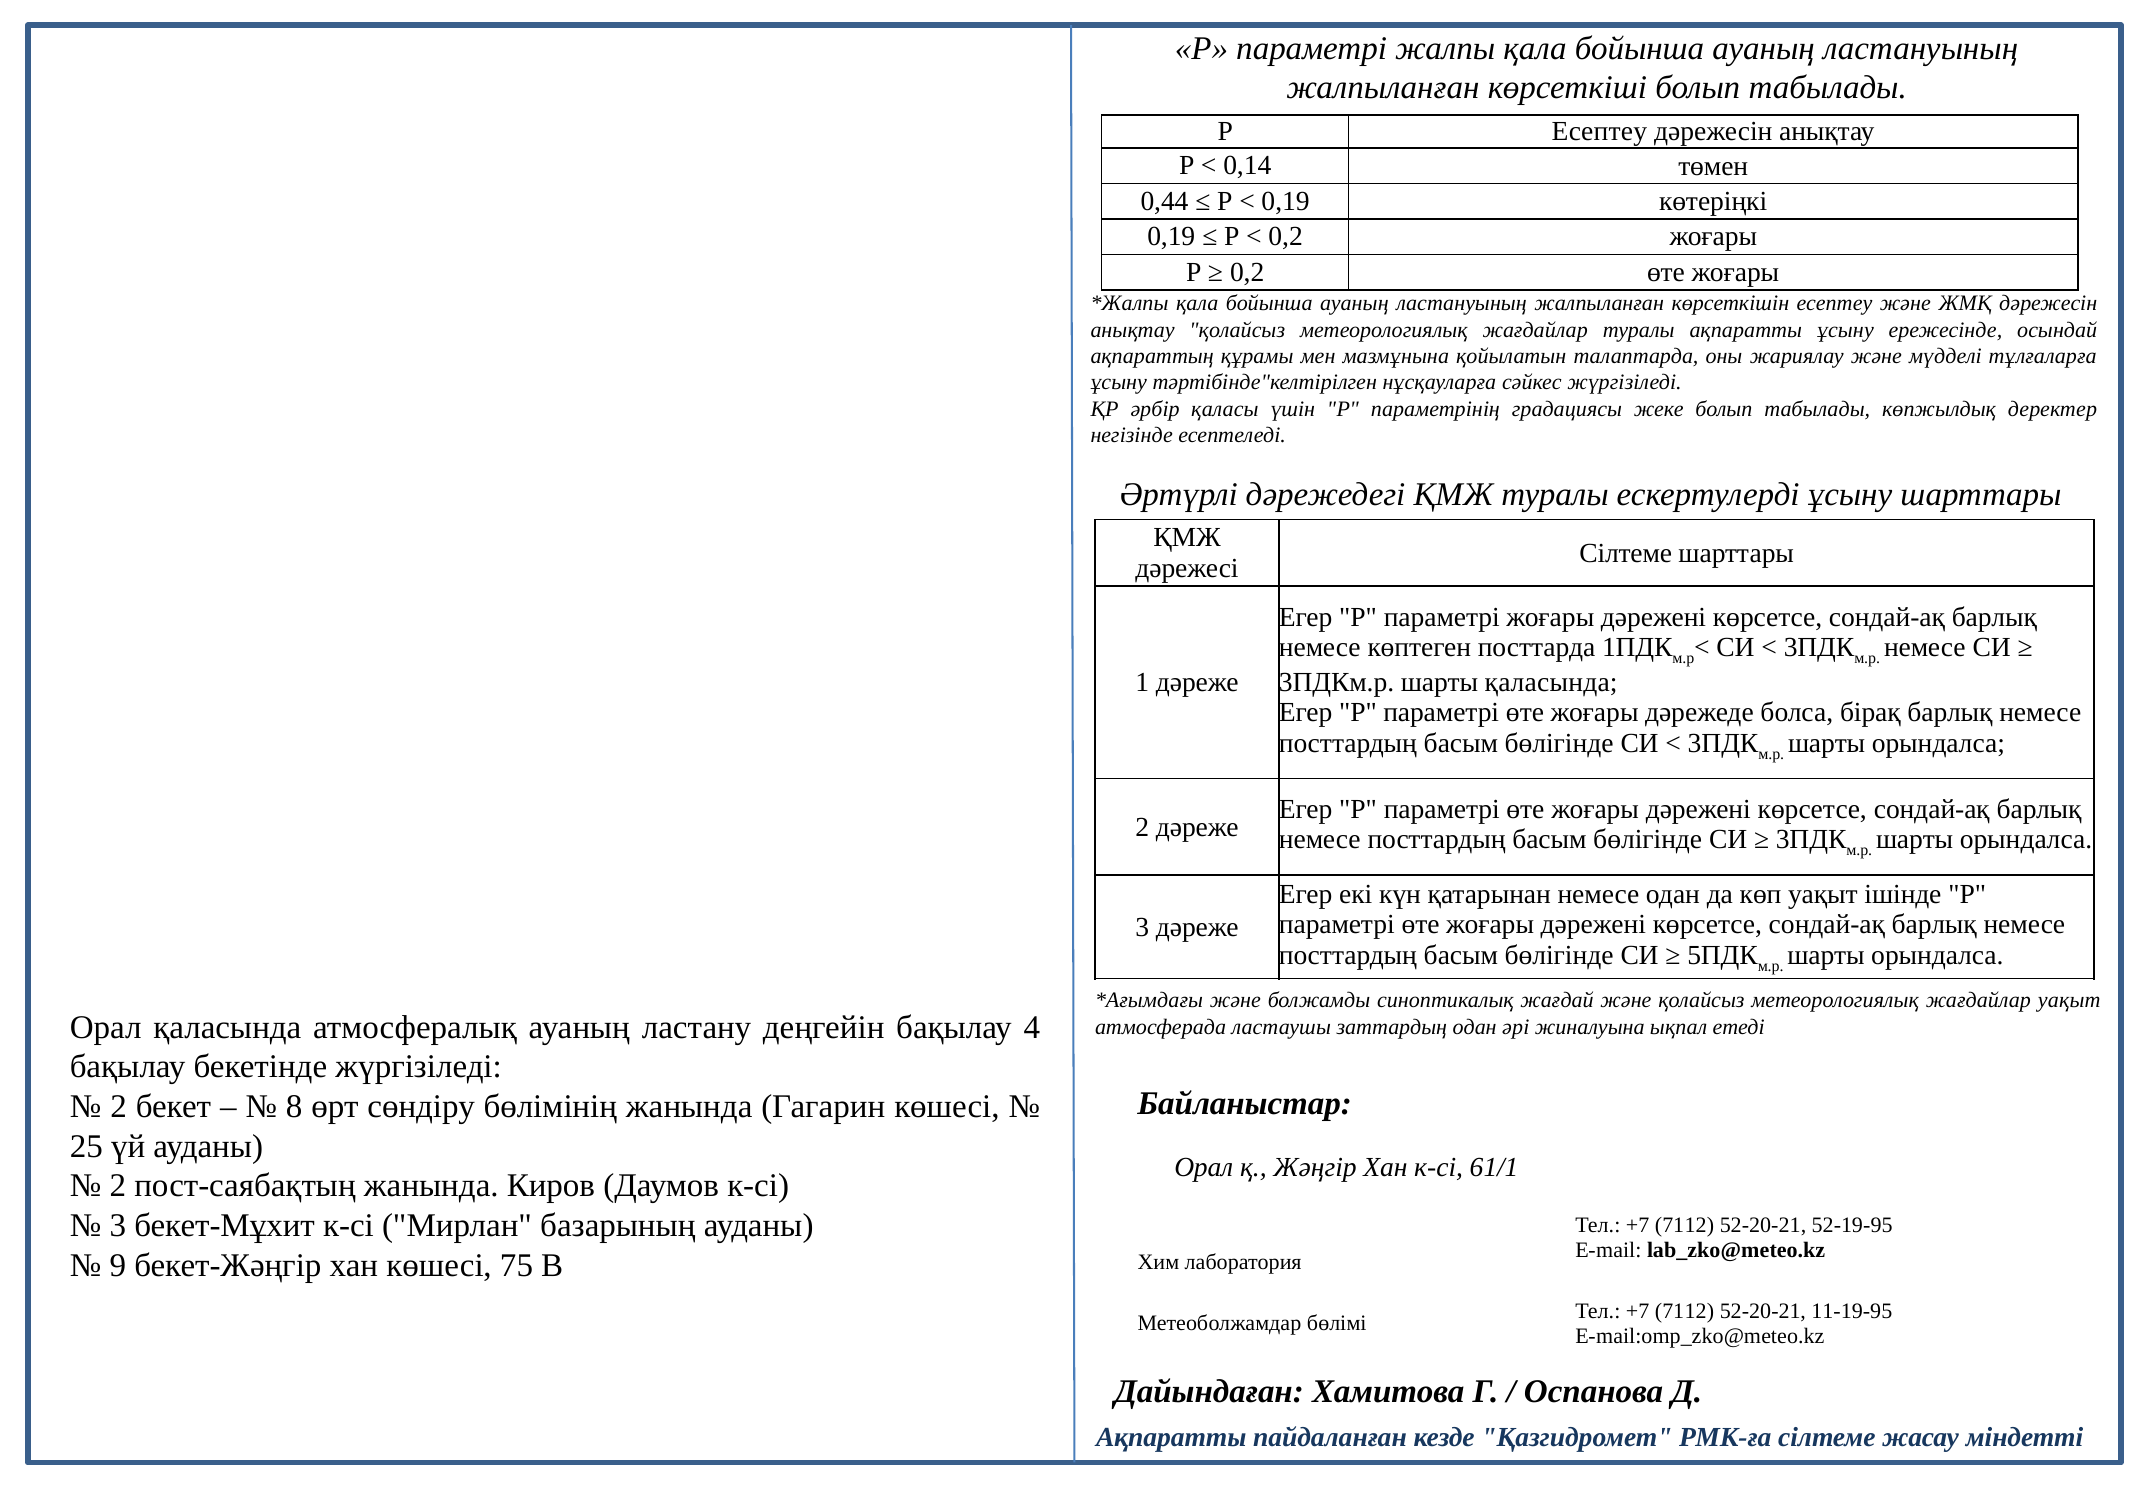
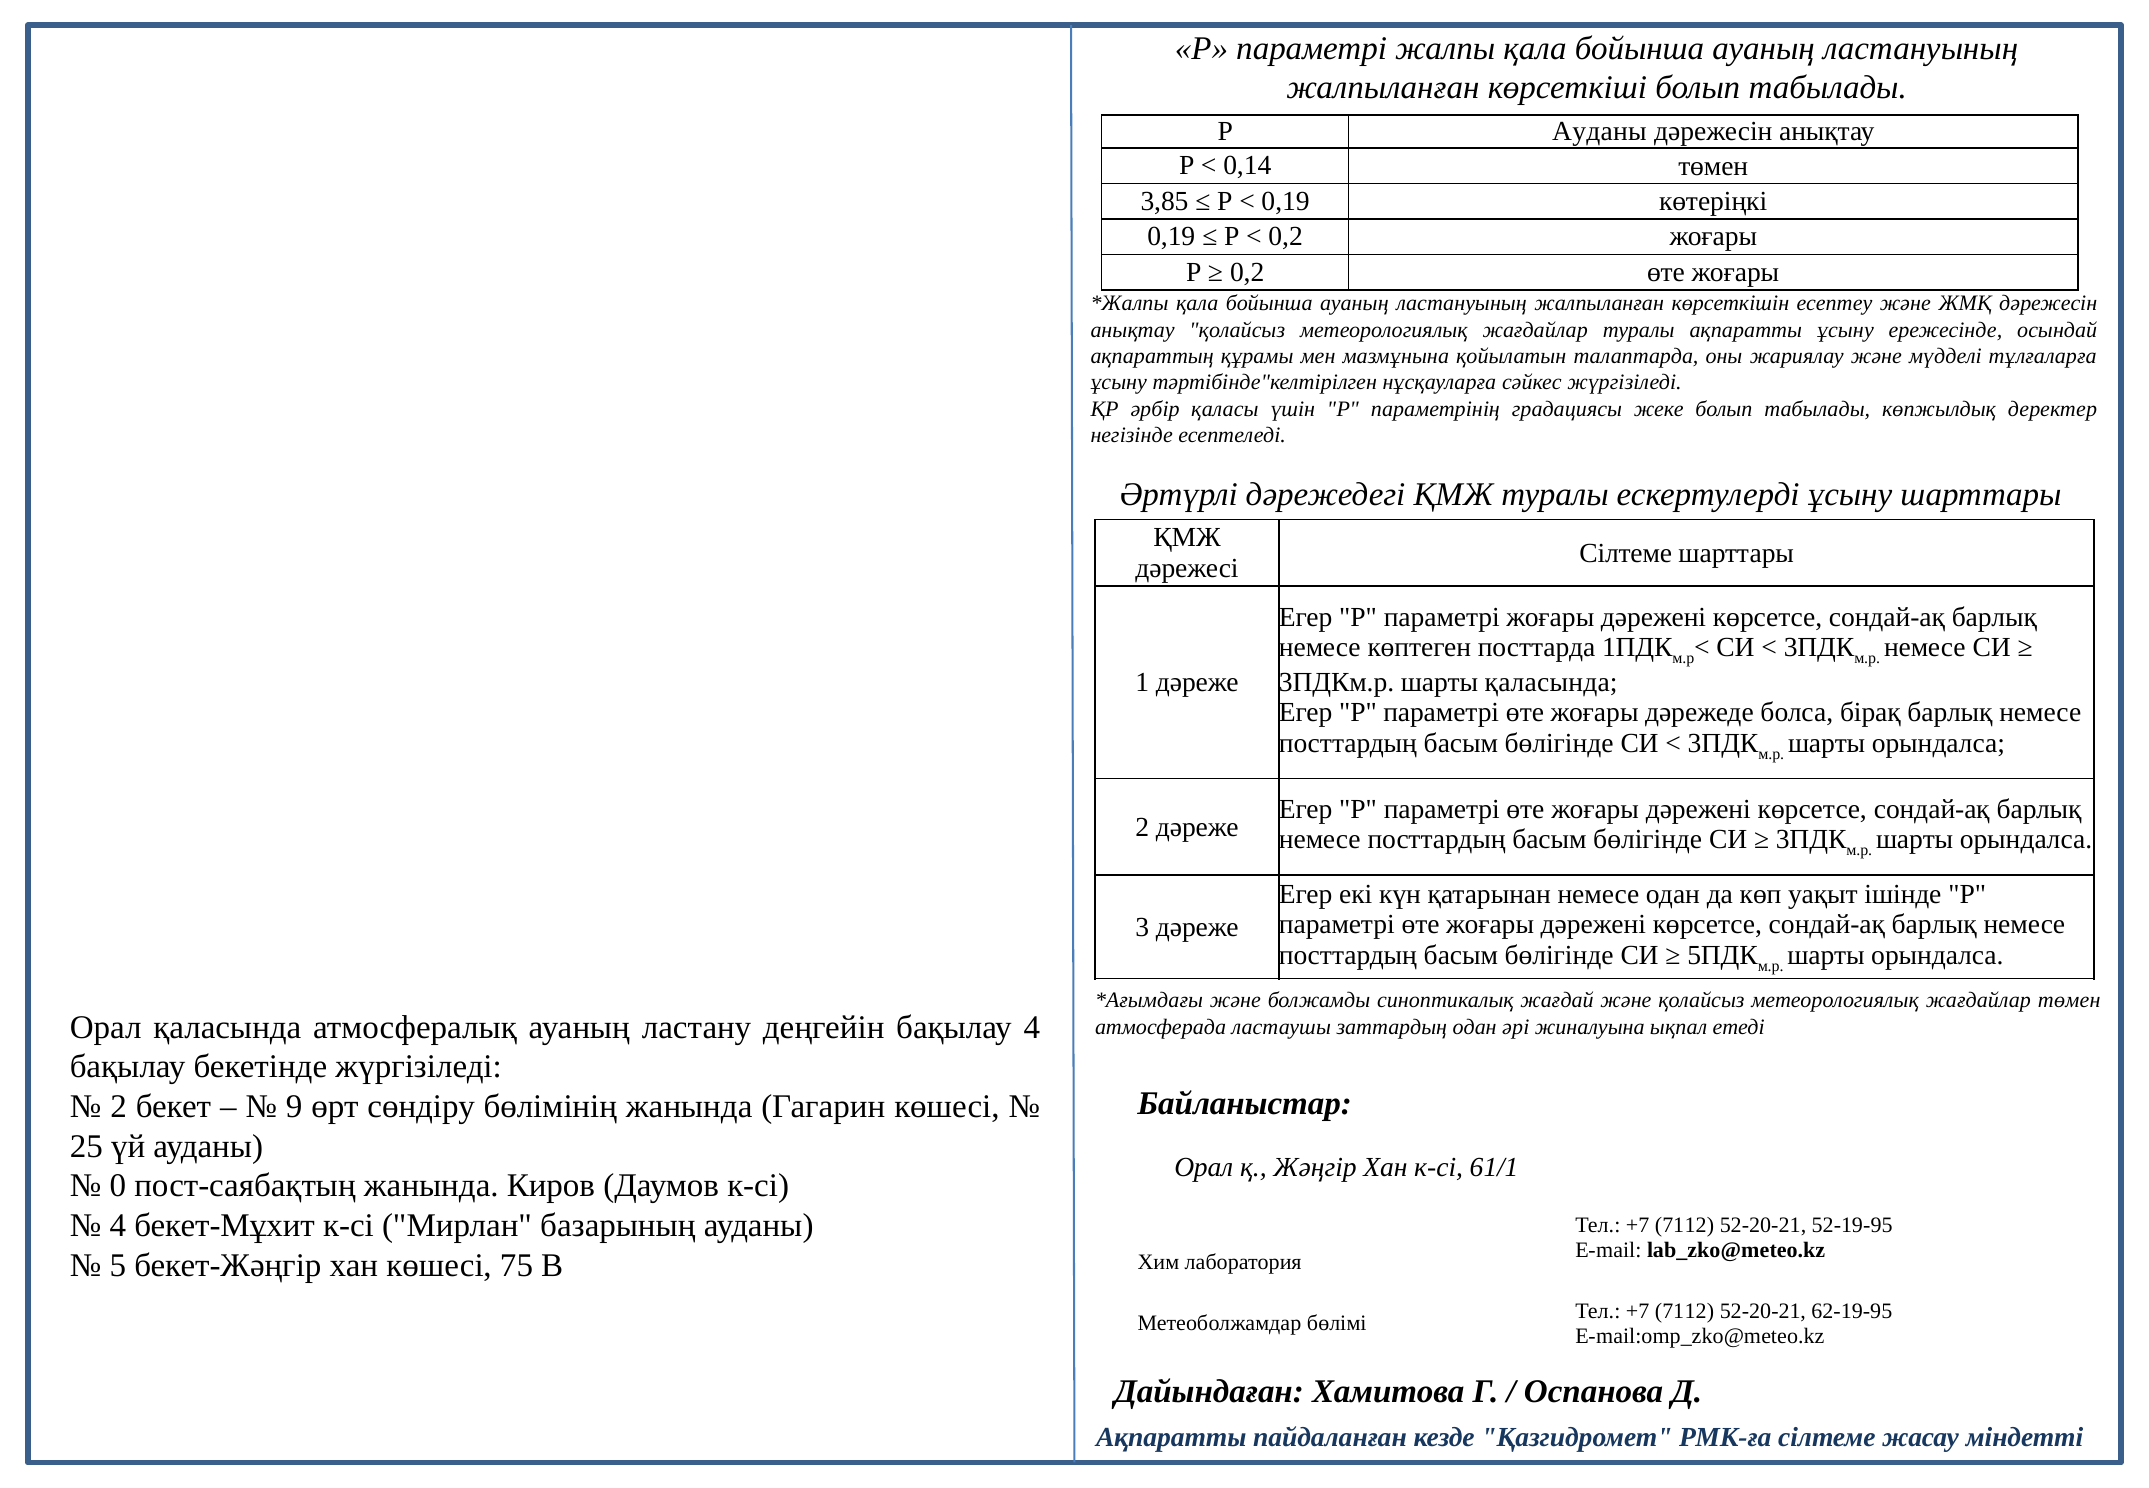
Р Есептеу: Есептеу -> Ауданы
0,44: 0,44 -> 3,85
жағдайлар уақыт: уақыт -> төмен
8: 8 -> 9
2 at (118, 1186): 2 -> 0
3 at (118, 1225): 3 -> 4
9: 9 -> 5
11-19-95: 11-19-95 -> 62-19-95
